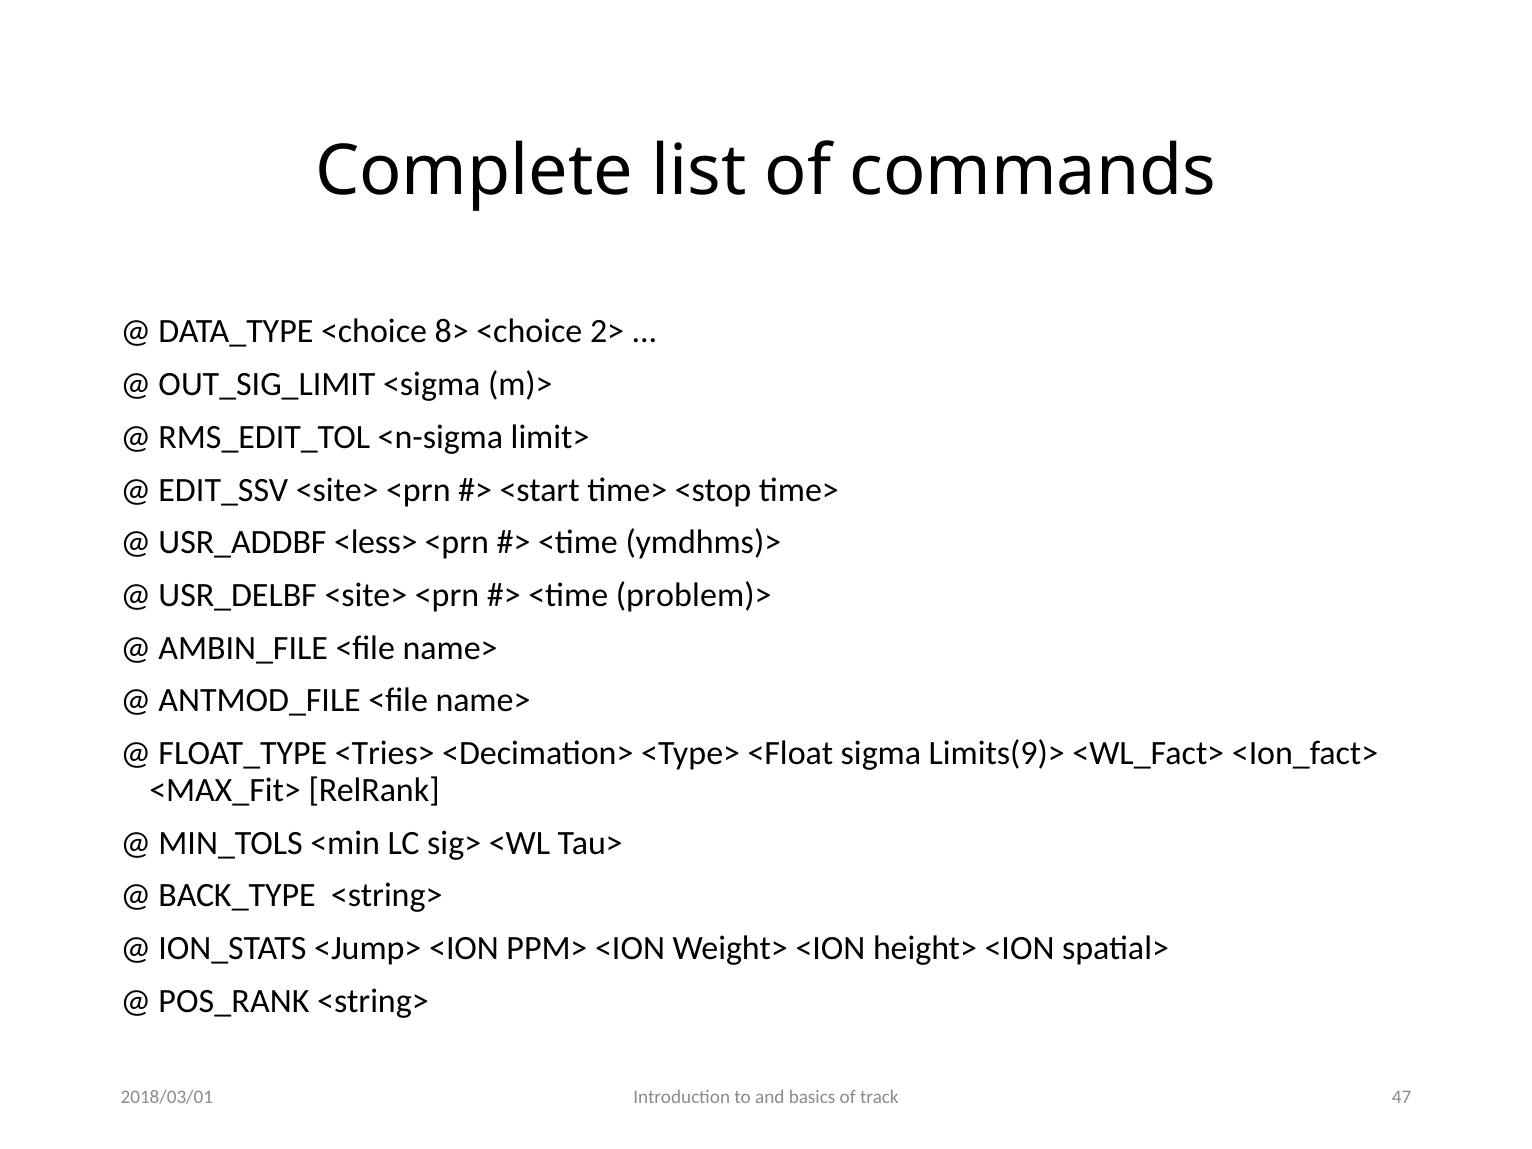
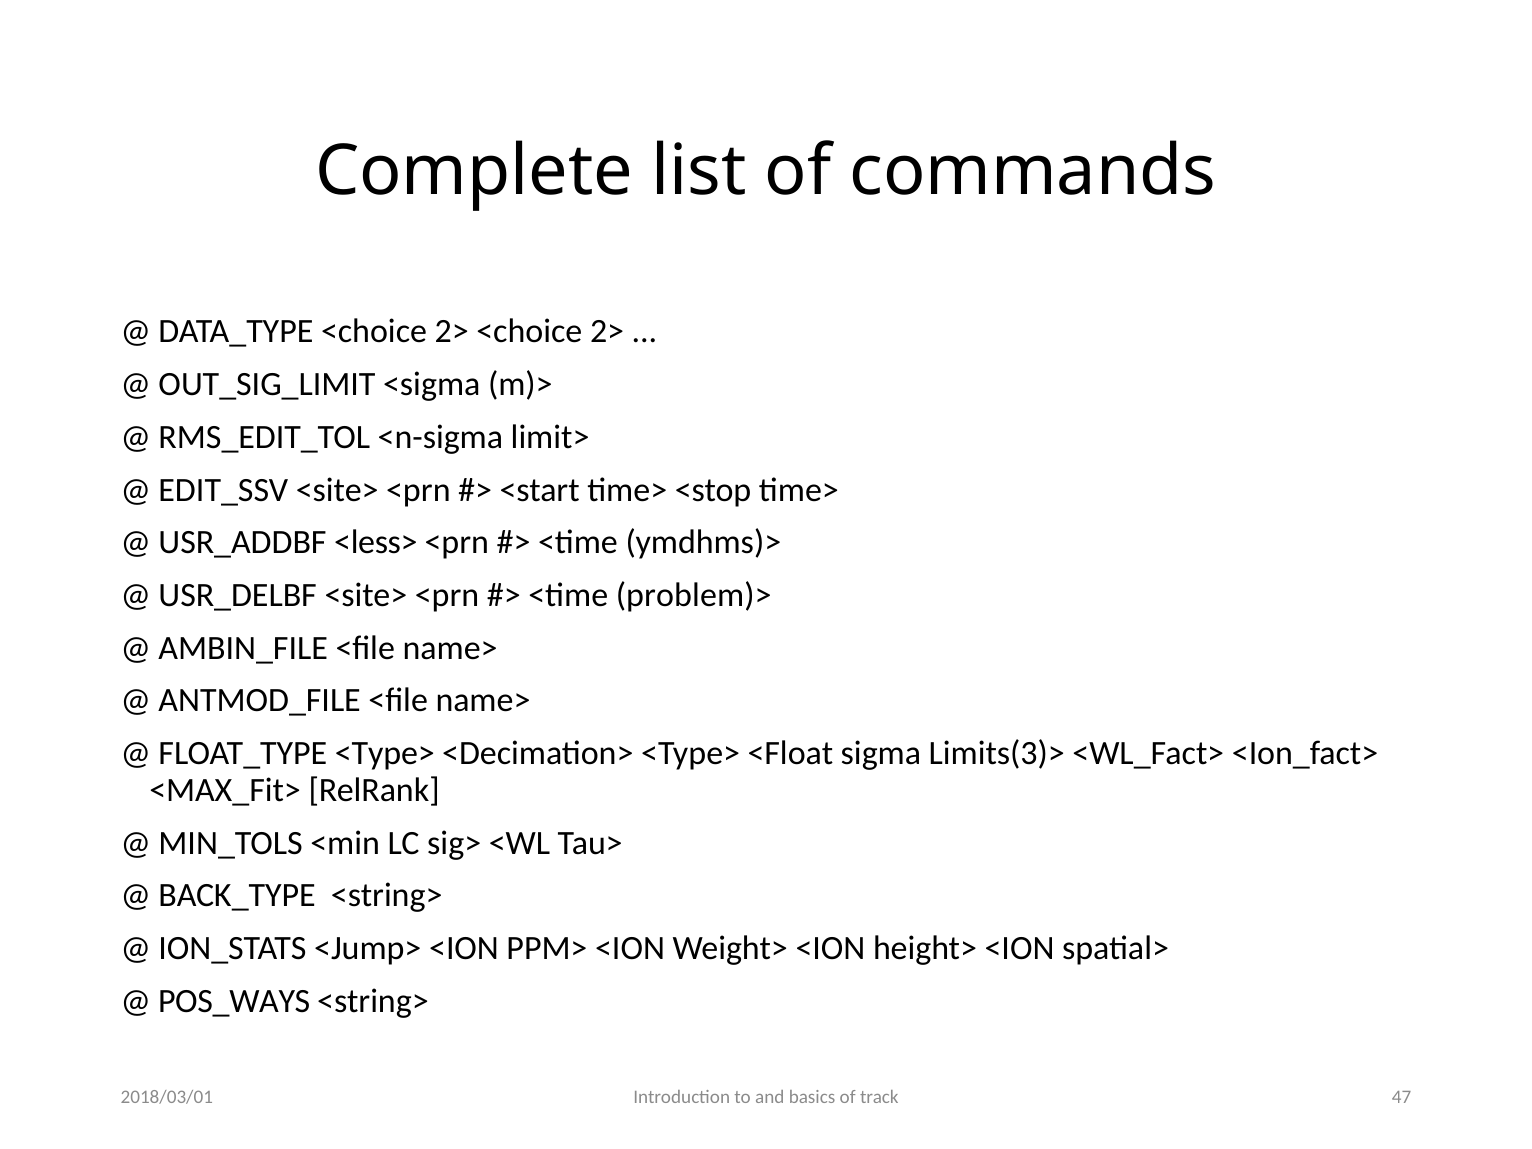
DATA_TYPE <choice 8>: 8> -> 2>
FLOAT_TYPE <Tries>: <Tries> -> <Type>
Limits(9)>: Limits(9)> -> Limits(3)>
POS_RANK: POS_RANK -> POS_WAYS
